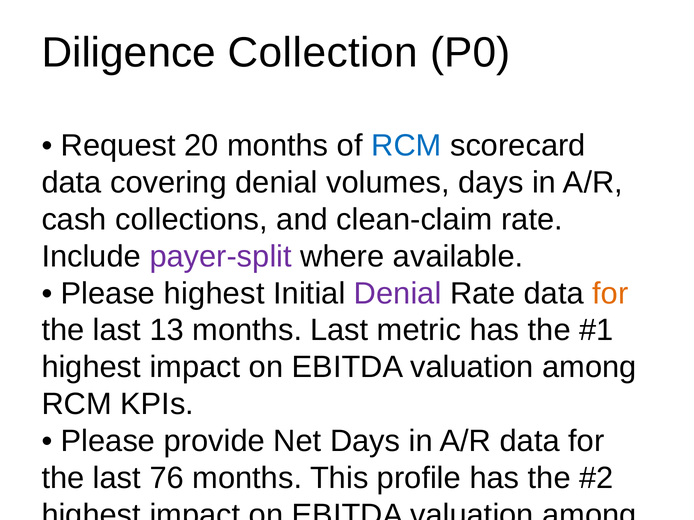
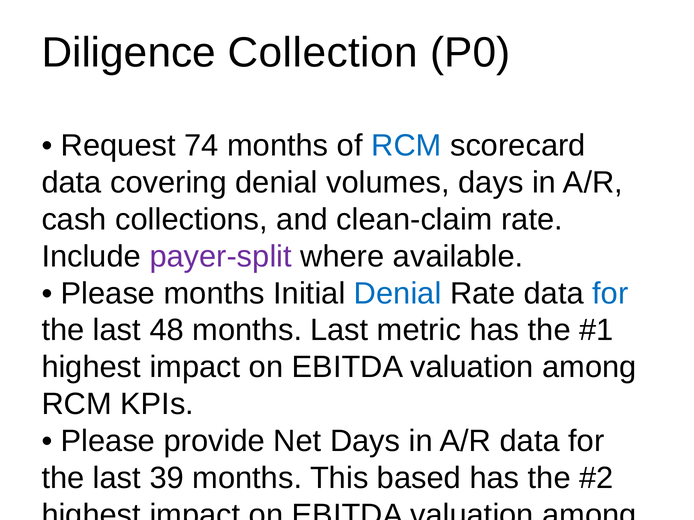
20: 20 -> 74
Please highest: highest -> months
Denial at (398, 294) colour: purple -> blue
for at (610, 294) colour: orange -> blue
13: 13 -> 48
76: 76 -> 39
profile: profile -> based
